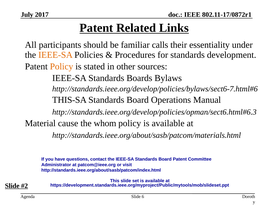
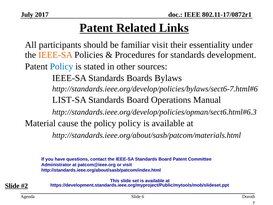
familiar calls: calls -> visit
Policy at (62, 66) colour: orange -> blue
THIS-SA: THIS-SA -> LIST-SA
the whom: whom -> policy
